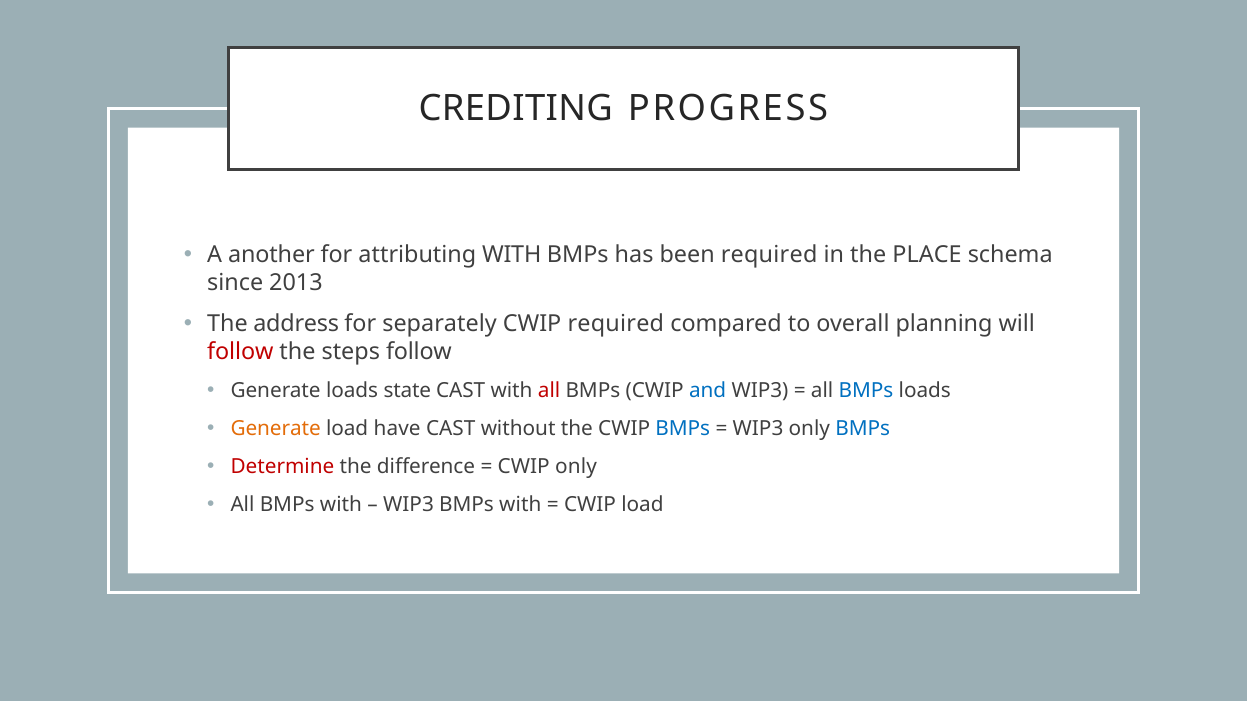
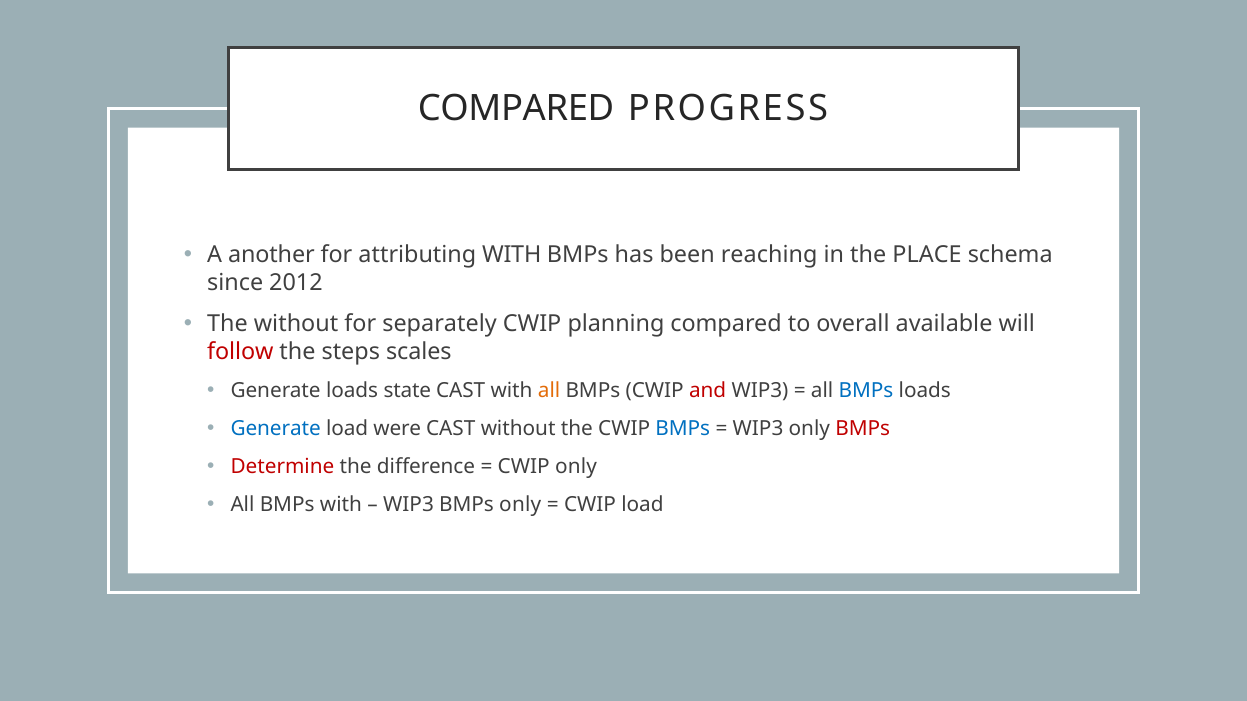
CREDITING at (516, 108): CREDITING -> COMPARED
been required: required -> reaching
2013: 2013 -> 2012
The address: address -> without
CWIP required: required -> planning
planning: planning -> available
steps follow: follow -> scales
all at (549, 391) colour: red -> orange
and colour: blue -> red
Generate at (276, 429) colour: orange -> blue
have: have -> were
BMPs at (863, 429) colour: blue -> red
WIP3 BMPs with: with -> only
